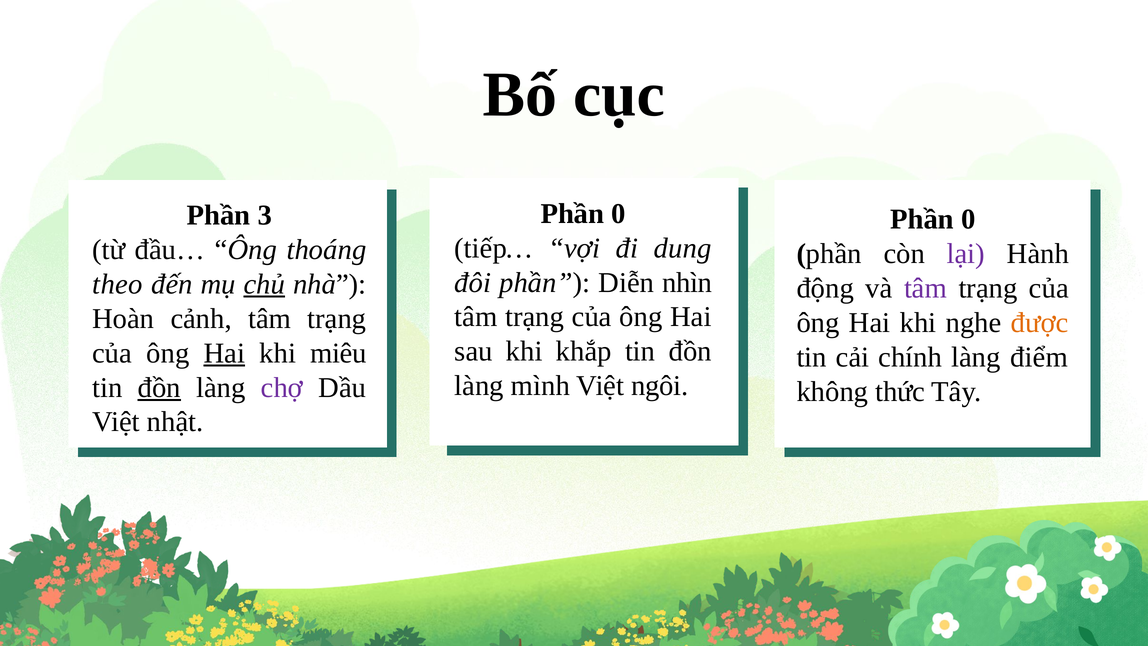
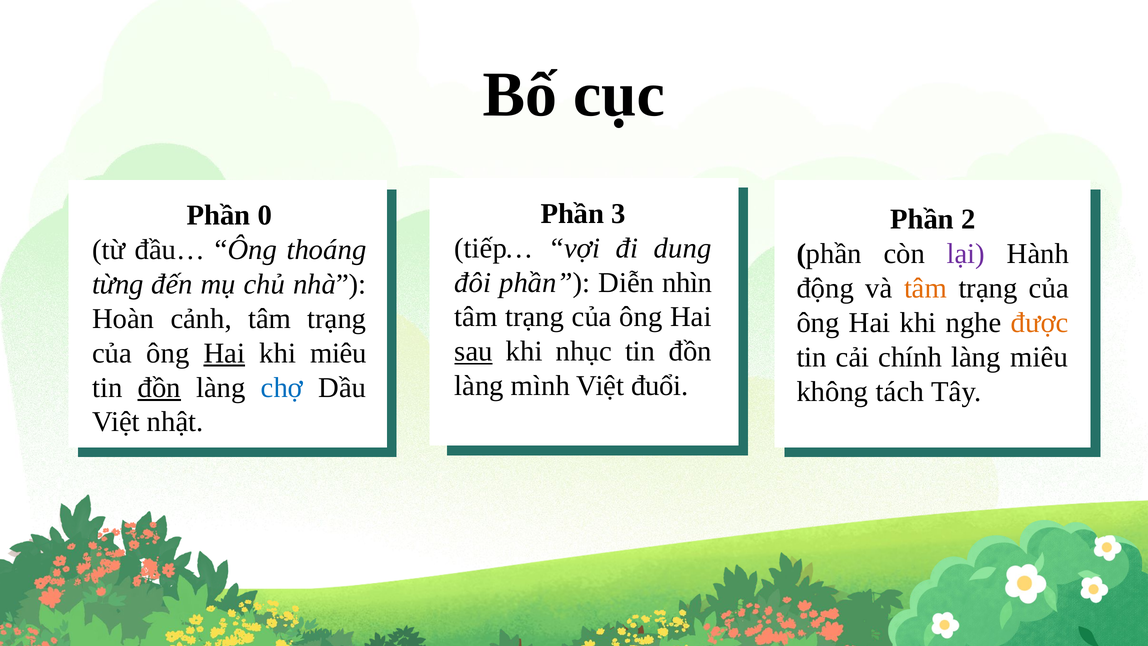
0 at (619, 214): 0 -> 3
3: 3 -> 0
0 at (968, 219): 0 -> 2
theo: theo -> từng
chủ underline: present -> none
tâm at (926, 288) colour: purple -> orange
sau underline: none -> present
khắp: khắp -> nhục
làng điểm: điểm -> miêu
ngôi: ngôi -> đuổi
chợ colour: purple -> blue
thức: thức -> tách
